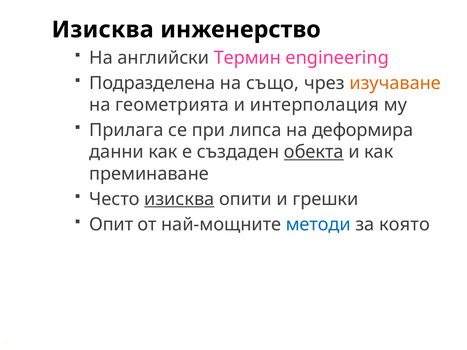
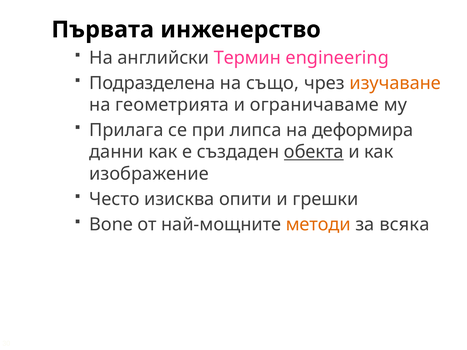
Изисква at (103, 30): Изисква -> Първата
интерполация: интерполация -> ограничаваме
преминаване: преминаване -> изображение
изисква at (179, 199) underline: present -> none
Опит: Опит -> Bone
методи colour: blue -> orange
която: която -> всяка
